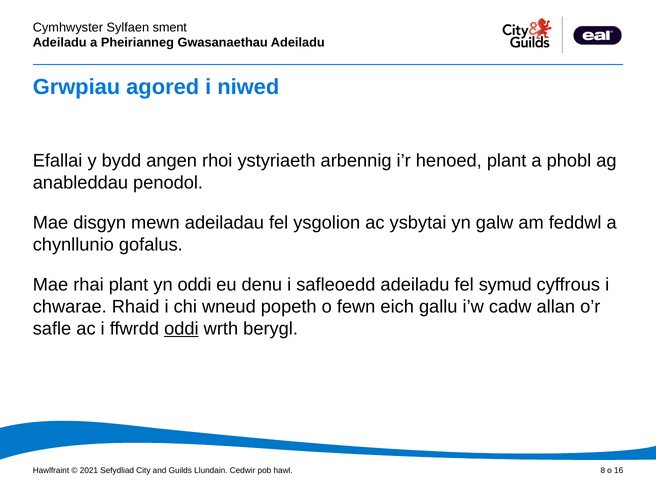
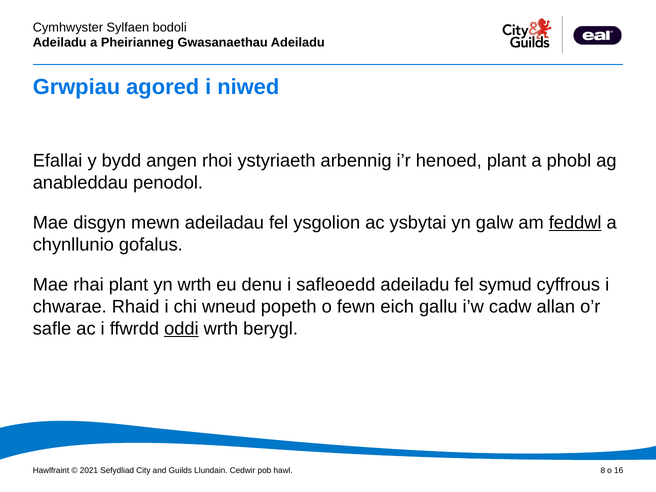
sment: sment -> bodoli
feddwl underline: none -> present
yn oddi: oddi -> wrth
